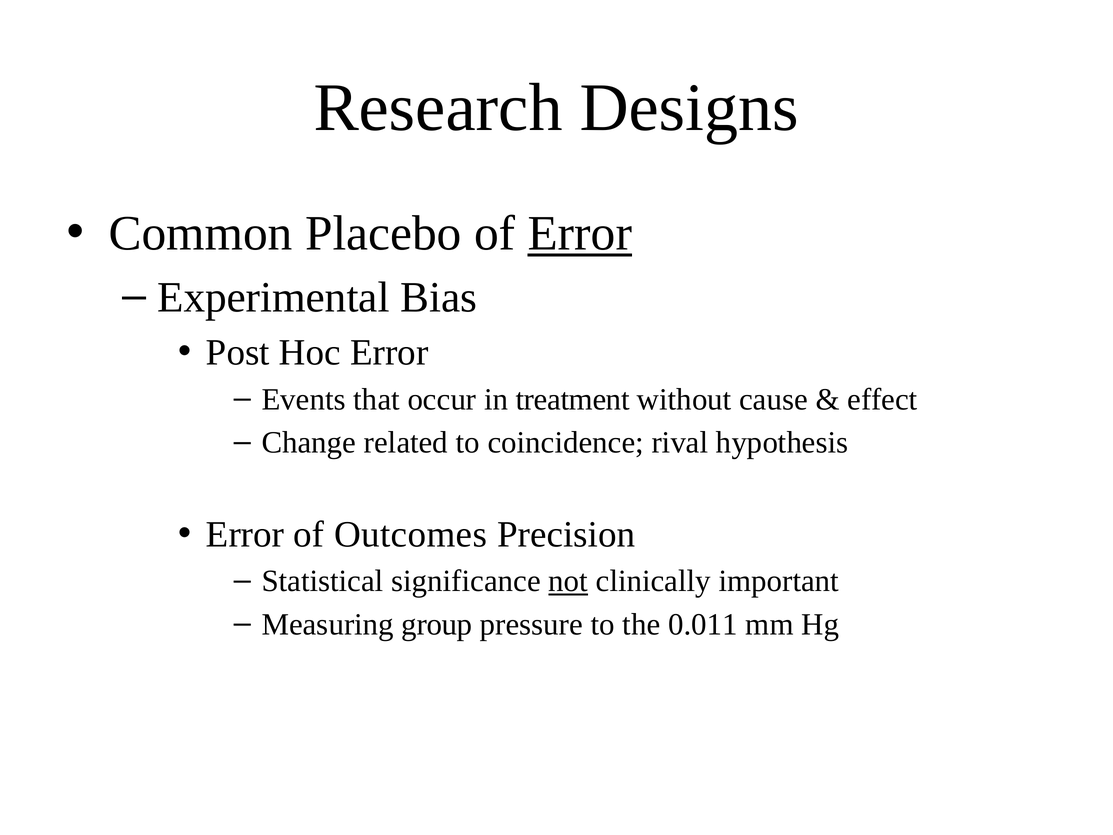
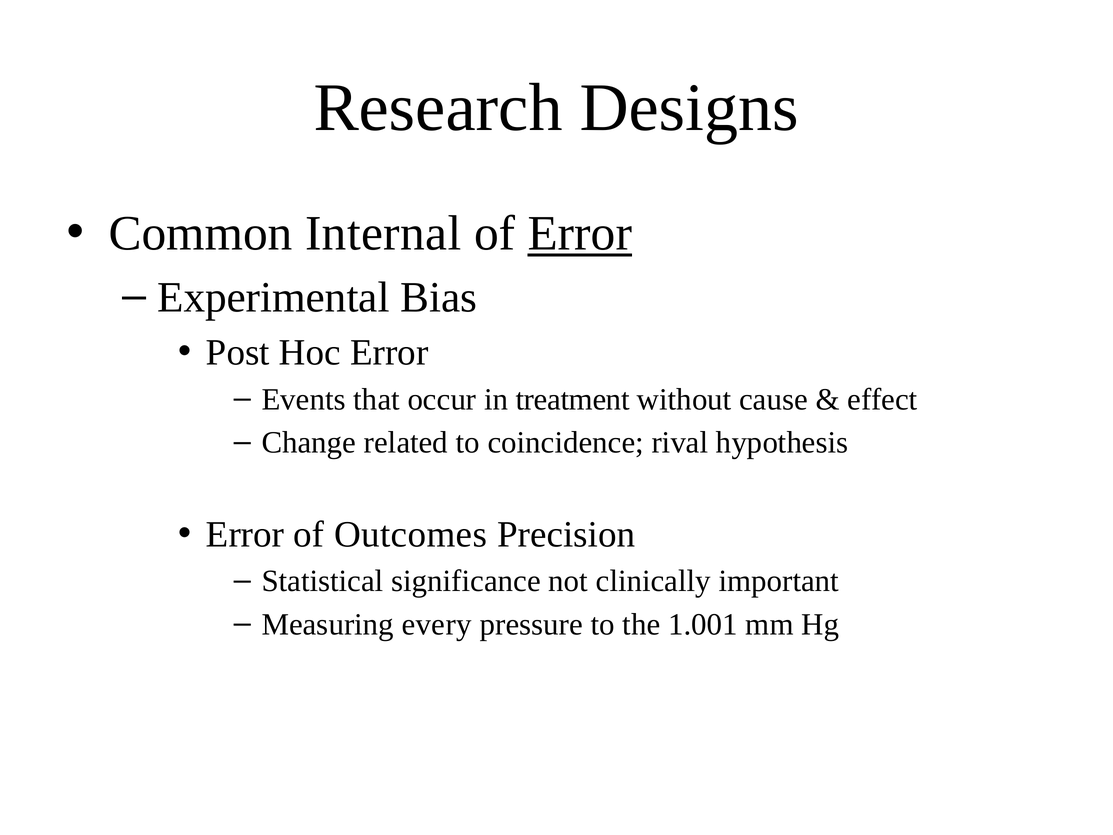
Placebo: Placebo -> Internal
not underline: present -> none
group: group -> every
0.011: 0.011 -> 1.001
